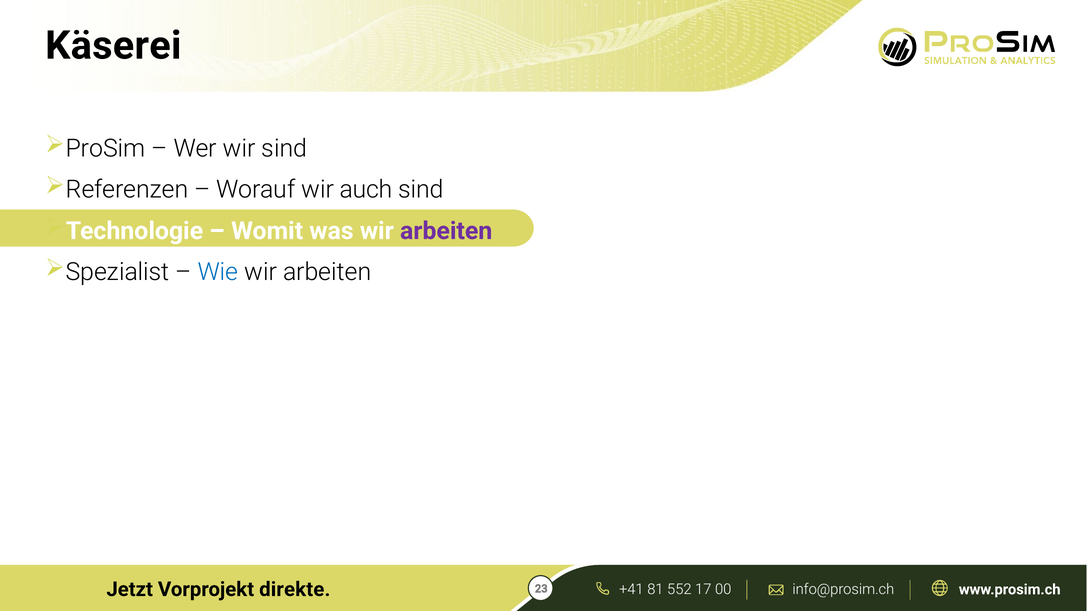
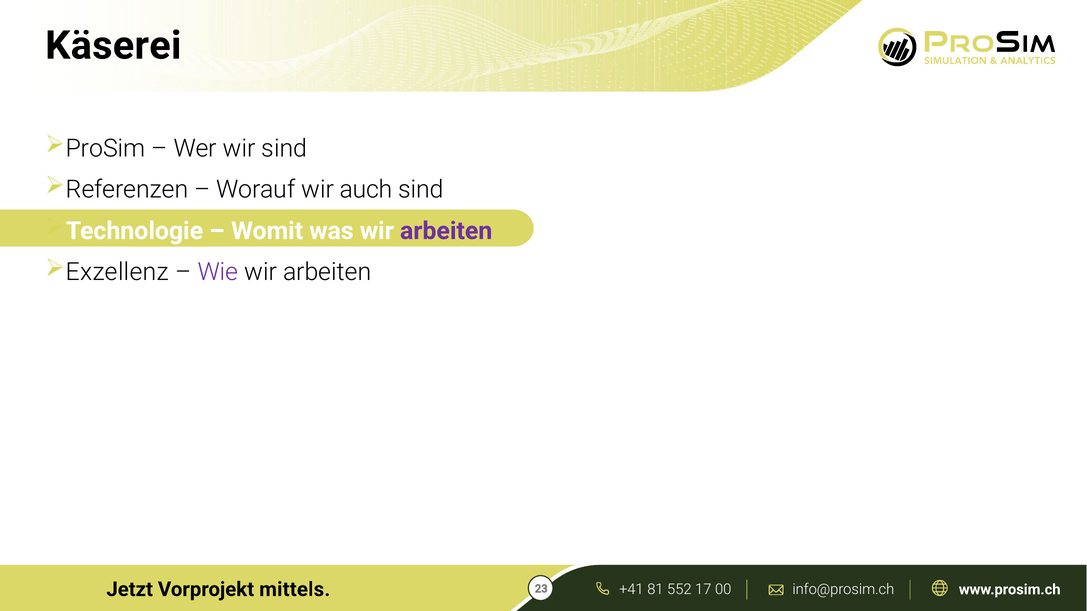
Spezialist: Spezialist -> Exzellenz
Wie colour: blue -> purple
direkte: direkte -> mittels
